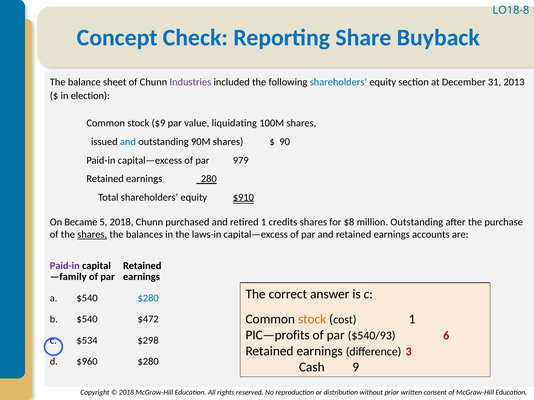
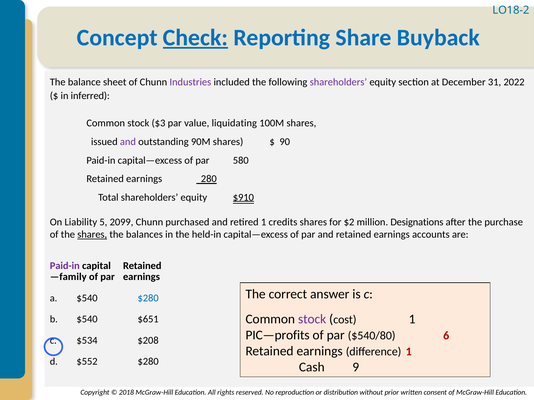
LO18-8: LO18-8 -> LO18-2
Check underline: none -> present
shareholders at (338, 82) colour: blue -> purple
2013: 2013 -> 2022
election: election -> inferred
$9: $9 -> $3
and at (128, 142) colour: blue -> purple
979: 979 -> 580
Became: Became -> Liability
5 2018: 2018 -> 2099
$8: $8 -> $2
million Outstanding: Outstanding -> Designations
laws-in: laws-in -> held-in
stock at (312, 319) colour: orange -> purple
$472: $472 -> $651
$540/93: $540/93 -> $540/80
$298: $298 -> $208
difference 3: 3 -> 1
$960: $960 -> $552
